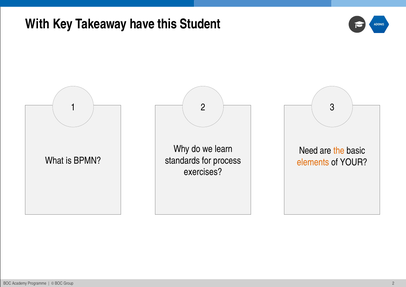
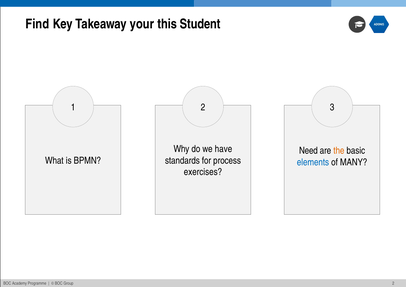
With: With -> Find
have: have -> your
learn: learn -> have
elements colour: orange -> blue
YOUR: YOUR -> MANY
